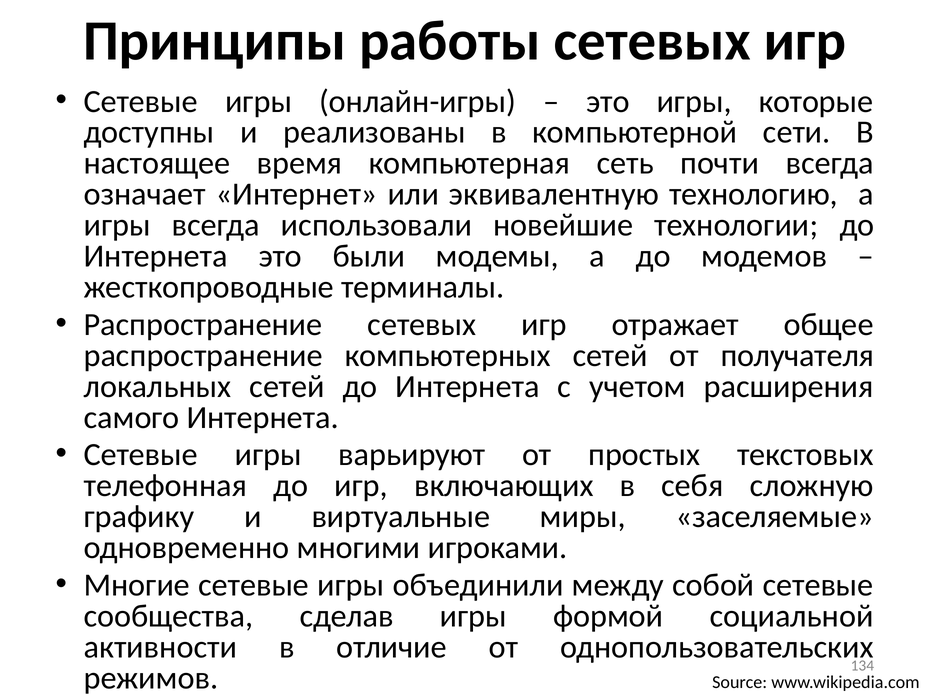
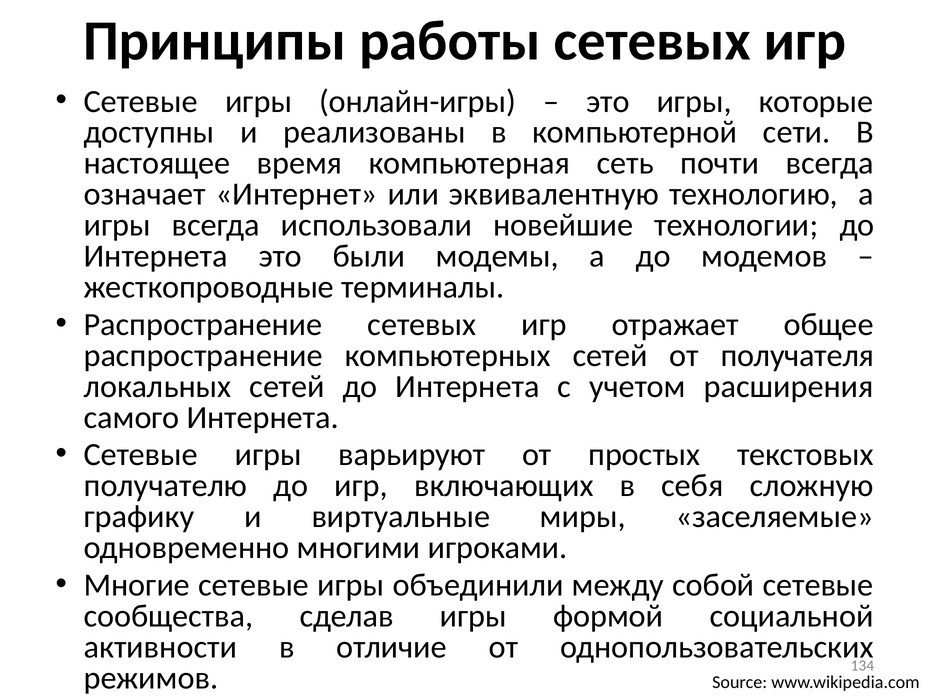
телефонная: телефонная -> получателю
